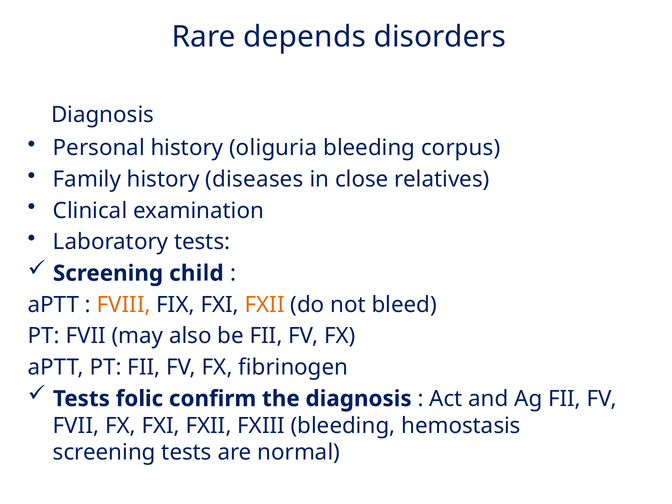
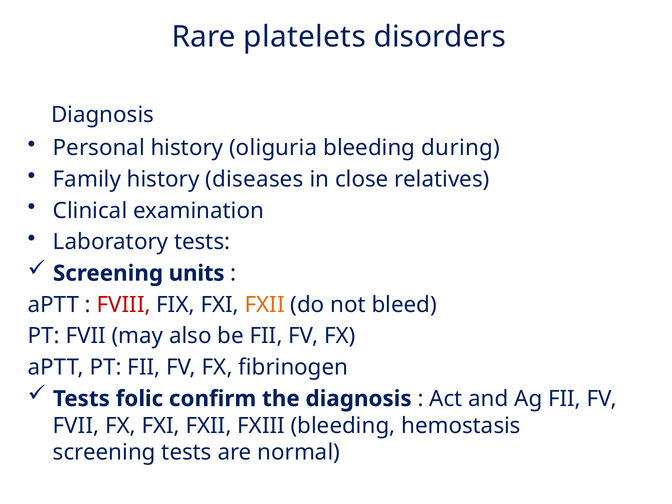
depends: depends -> platelets
corpus: corpus -> during
child: child -> units
FVIII colour: orange -> red
